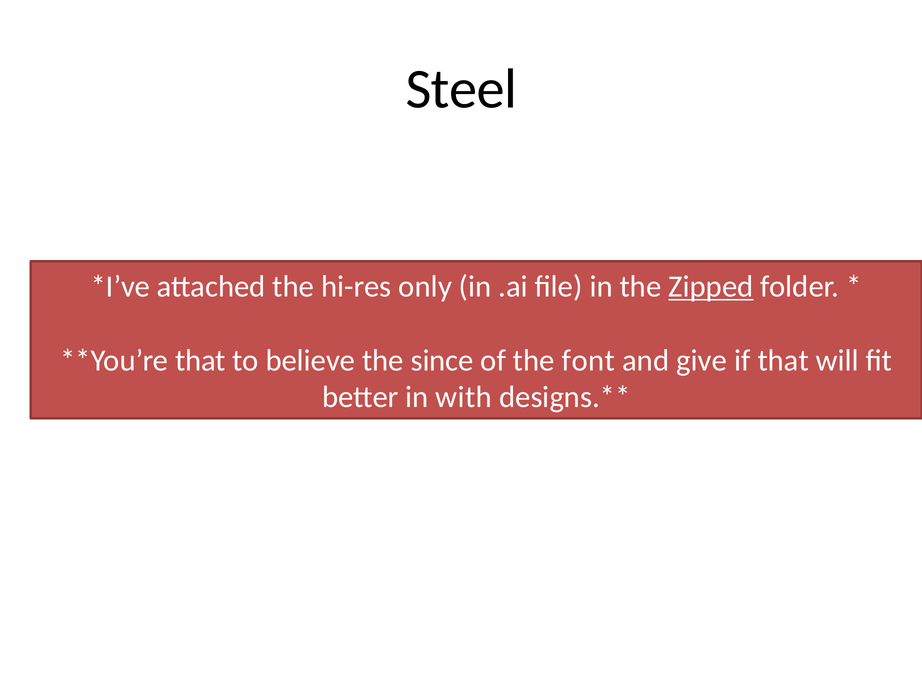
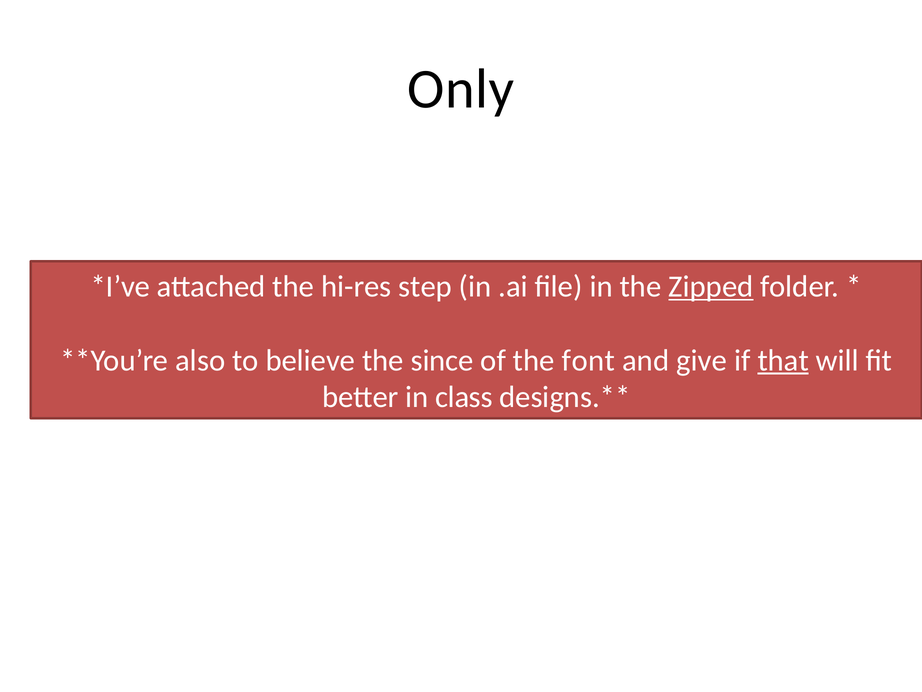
Steel: Steel -> Only
only: only -> step
that at (200, 360): that -> also
that at (783, 360) underline: none -> present
with: with -> class
